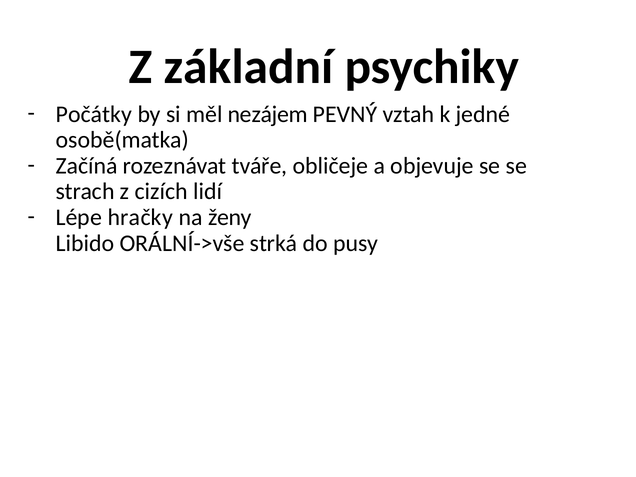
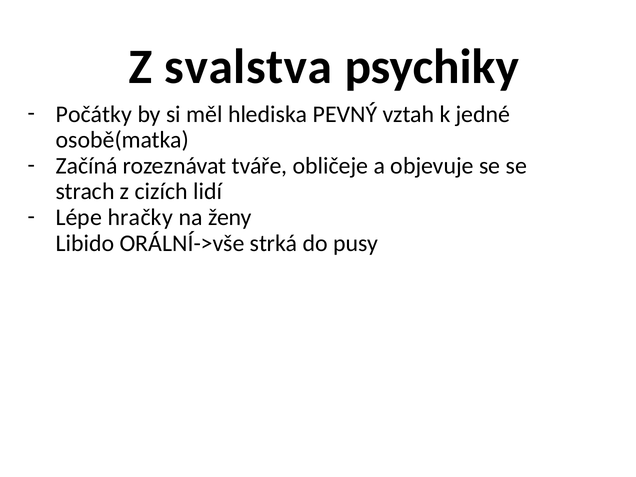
základní: základní -> svalstva
nezájem: nezájem -> hlediska
